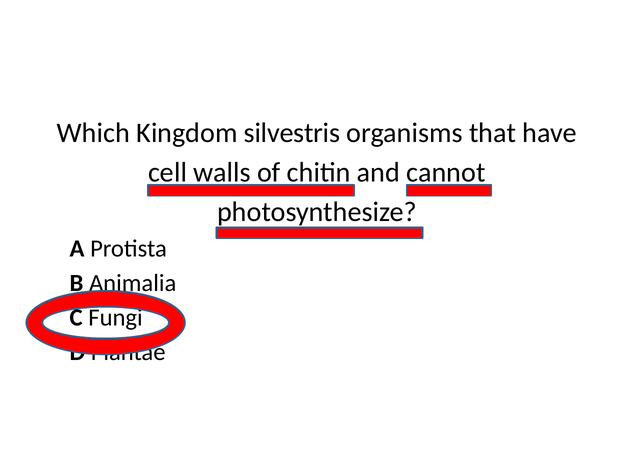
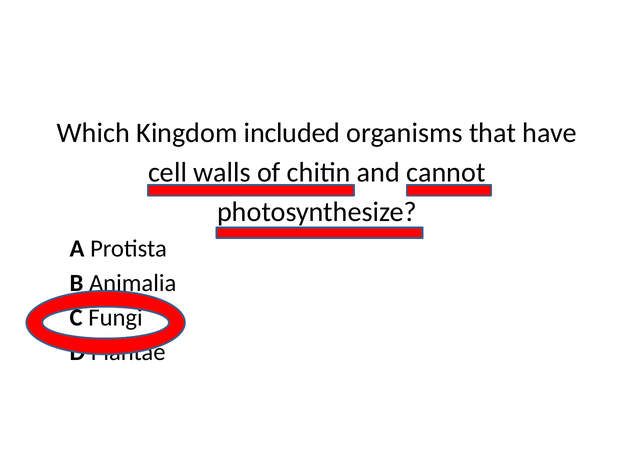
silvestris: silvestris -> included
